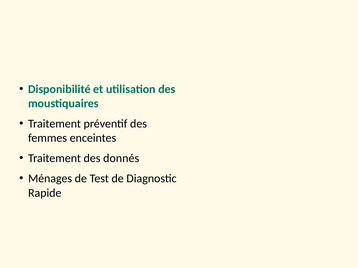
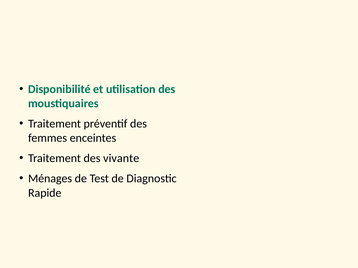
donnés: donnés -> vivante
